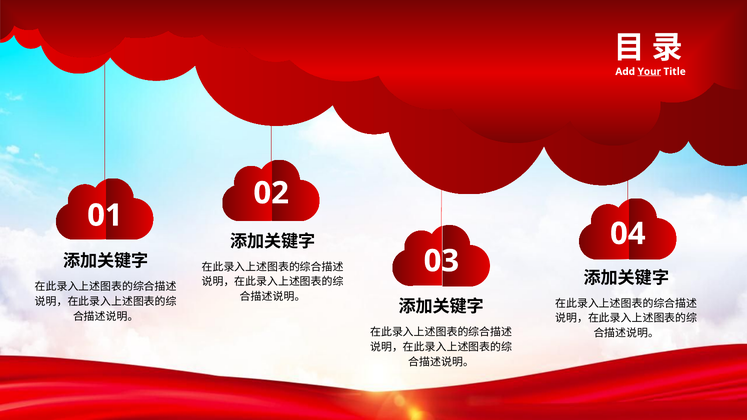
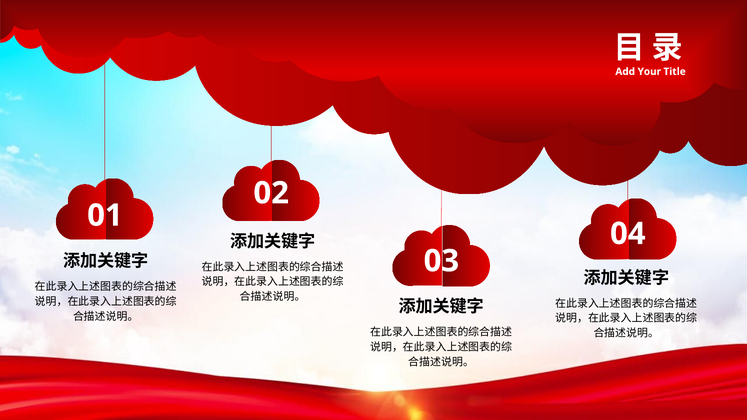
Your underline: present -> none
